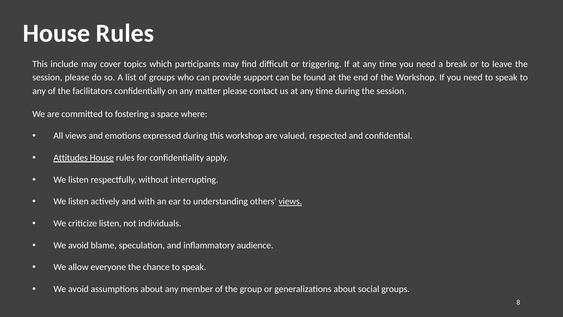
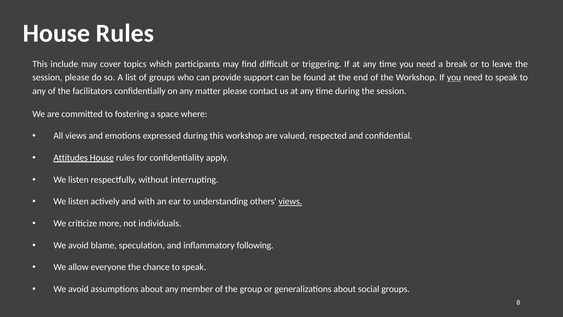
you at (454, 77) underline: none -> present
criticize listen: listen -> more
audience: audience -> following
